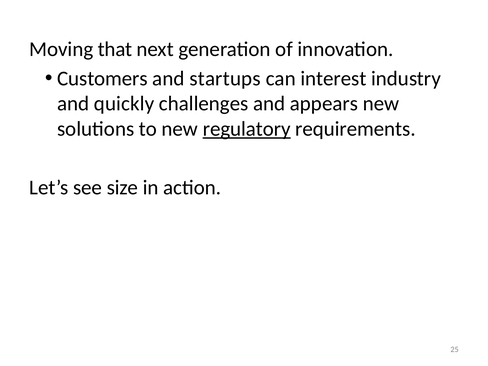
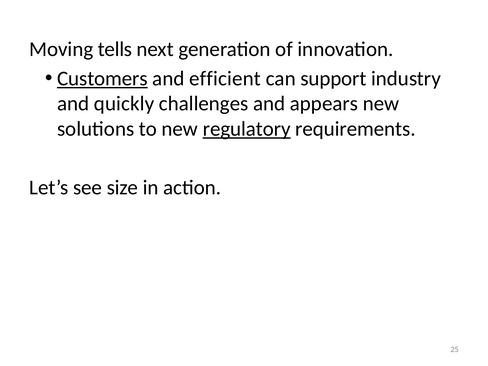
that: that -> tells
Customers underline: none -> present
startups: startups -> efficient
interest: interest -> support
